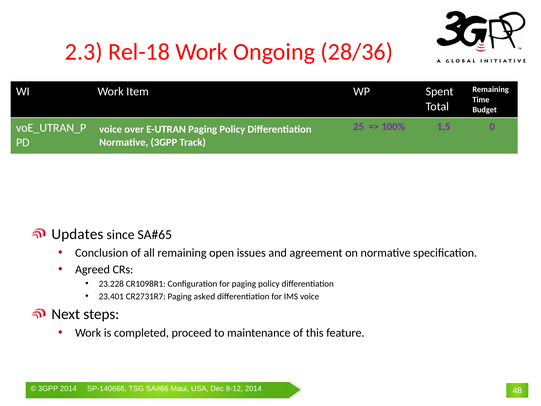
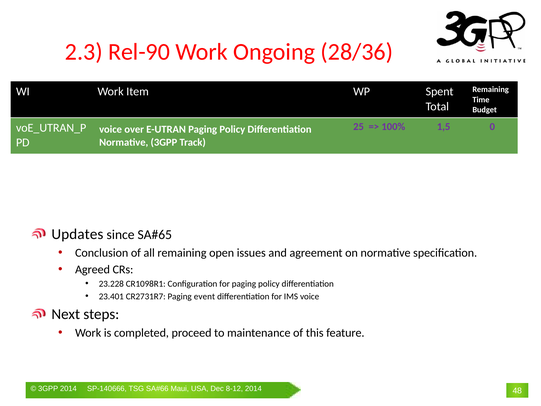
Rel-18: Rel-18 -> Rel-90
asked: asked -> event
